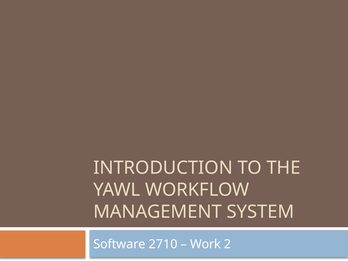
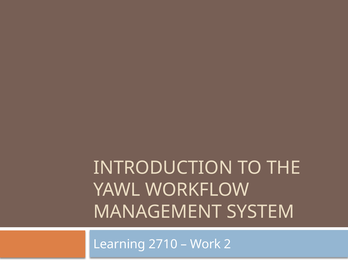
Software: Software -> Learning
